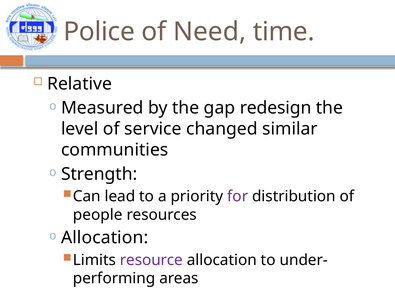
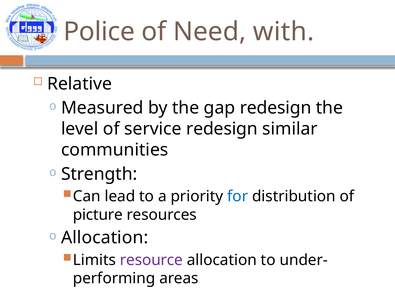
time: time -> with
service changed: changed -> redesign
for colour: purple -> blue
people: people -> picture
